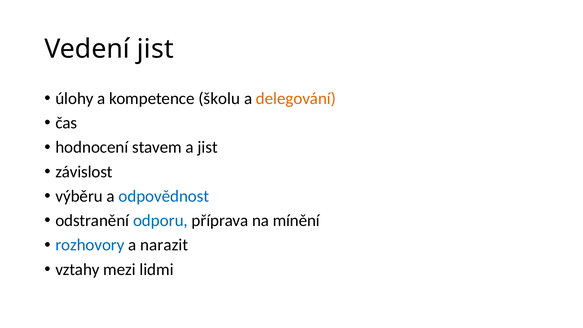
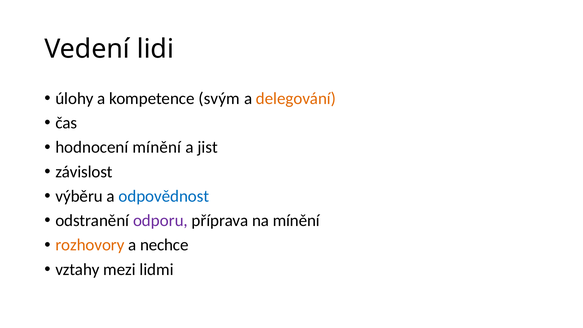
Vedení jist: jist -> lidi
školu: školu -> svým
hodnocení stavem: stavem -> mínění
odporu colour: blue -> purple
rozhovory colour: blue -> orange
narazit: narazit -> nechce
